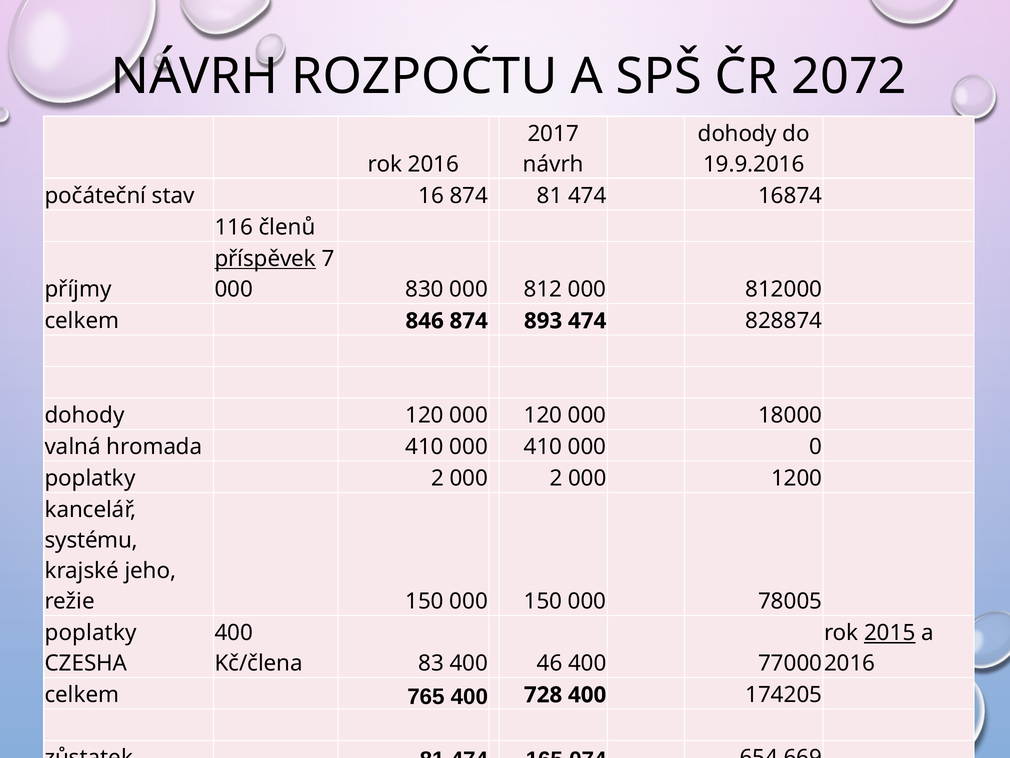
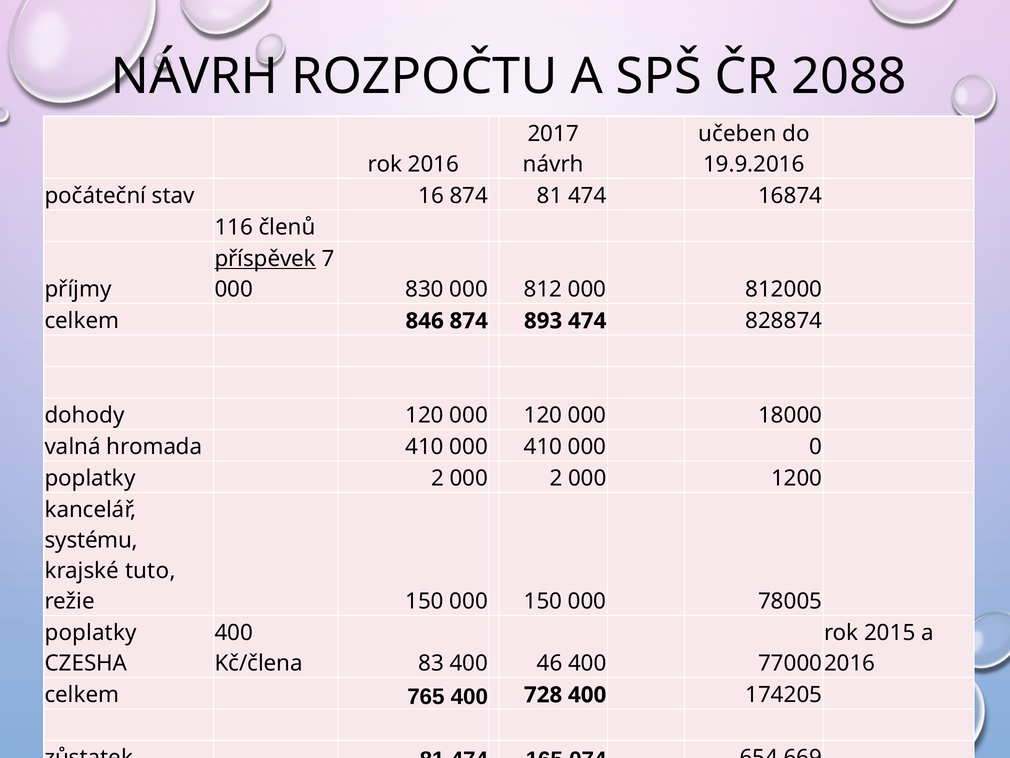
2072: 2072 -> 2088
dohody at (737, 134): dohody -> učeben
jeho: jeho -> tuto
2015 underline: present -> none
